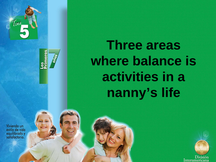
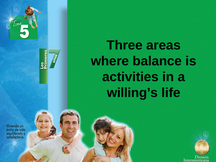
nanny’s: nanny’s -> willing’s
